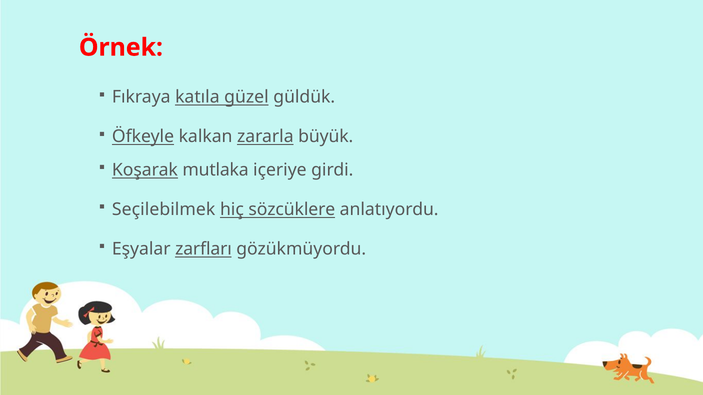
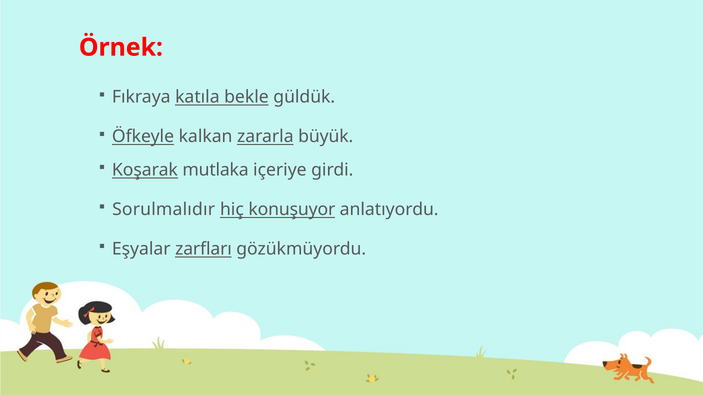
güzel: güzel -> bekle
Seçilebilmek: Seçilebilmek -> Sorulmalıdır
sözcüklere: sözcüklere -> konuşuyor
